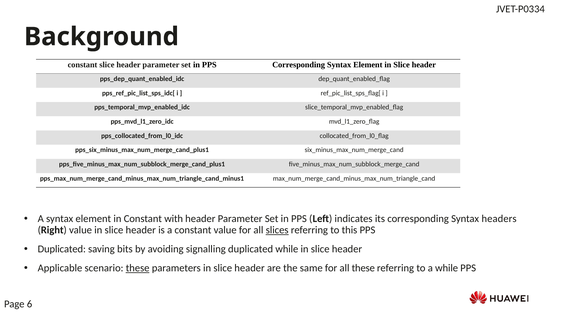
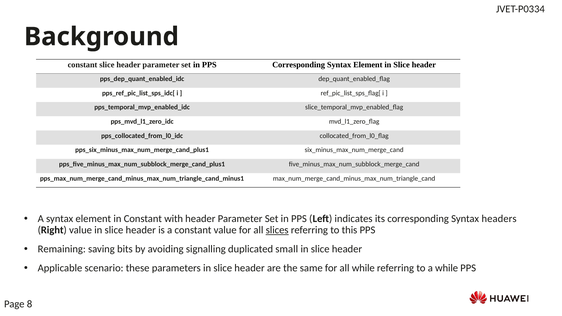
Duplicated at (62, 249): Duplicated -> Remaining
duplicated while: while -> small
these at (138, 268) underline: present -> none
all these: these -> while
6: 6 -> 8
